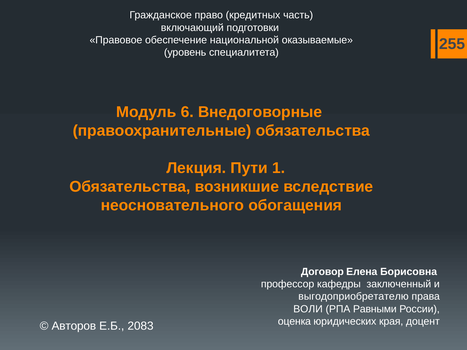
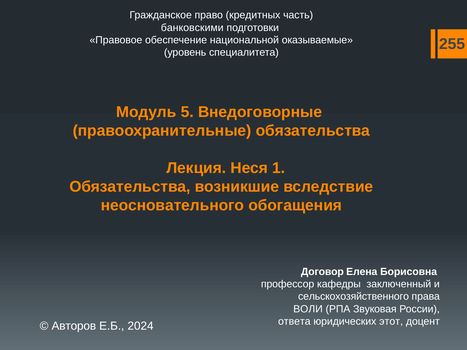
включающий: включающий -> банковскими
6: 6 -> 5
Пути: Пути -> Неся
выгодоприобретателю: выгодоприобретателю -> сельскохозяйственного
Равными: Равными -> Звуковая
оценка: оценка -> ответа
края: края -> этот
2083: 2083 -> 2024
